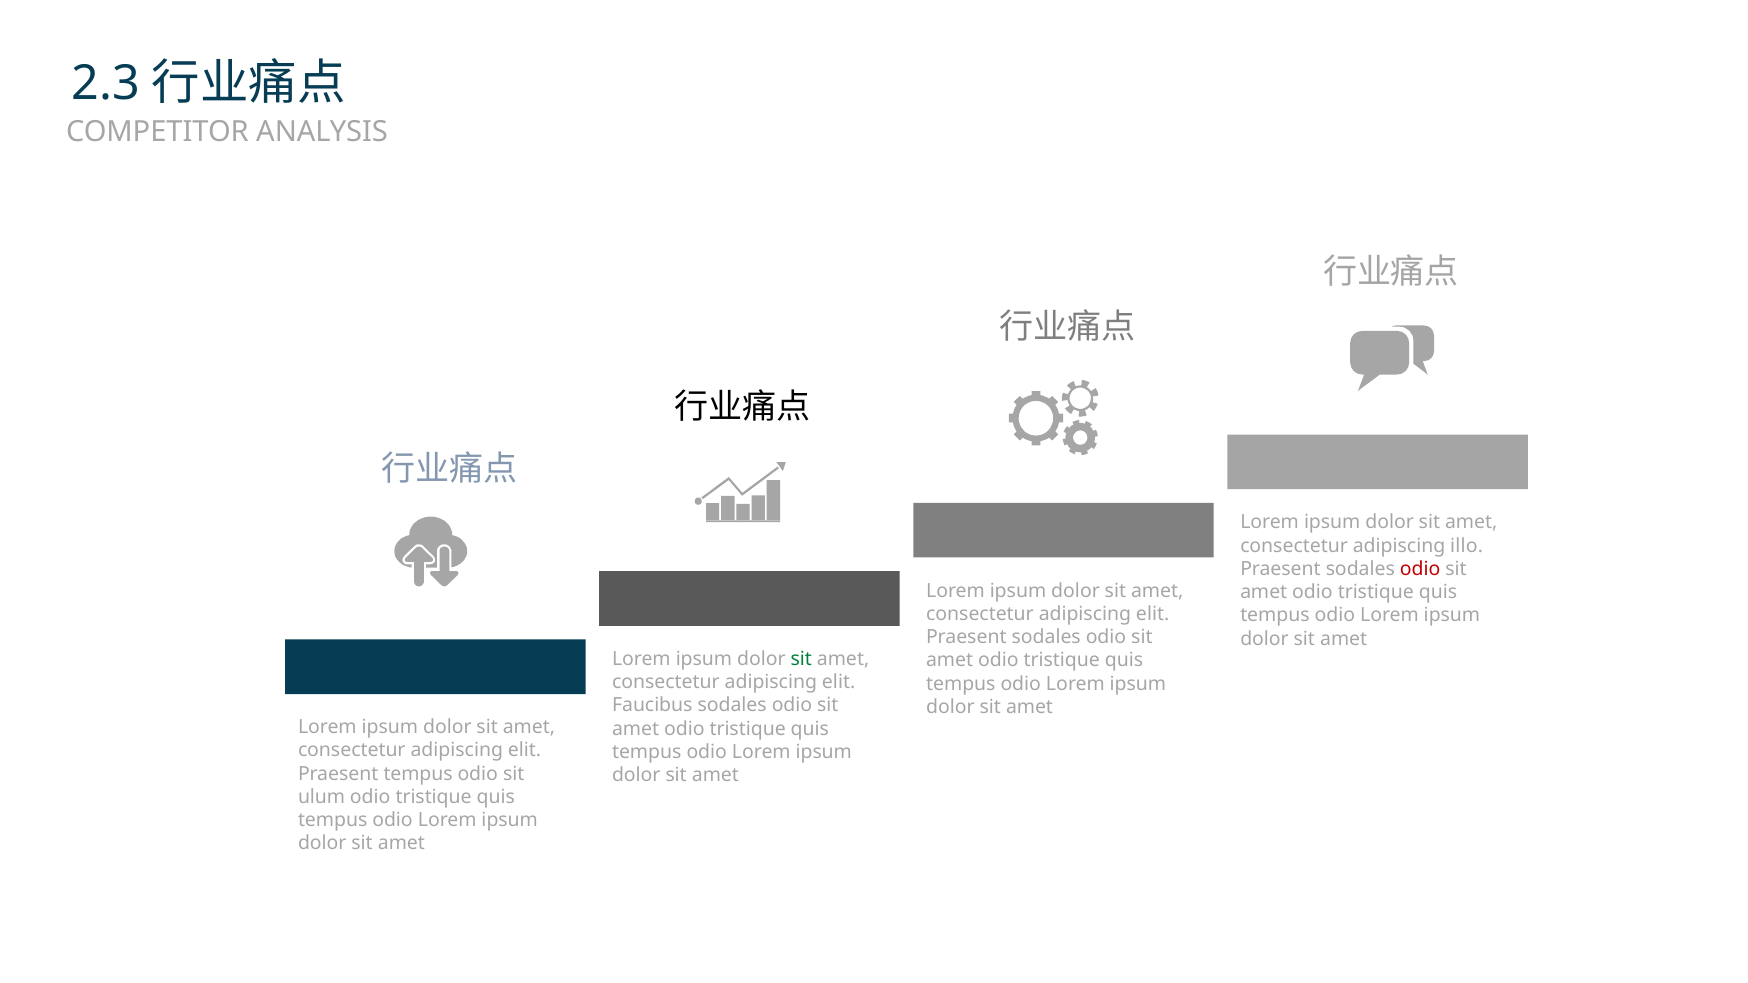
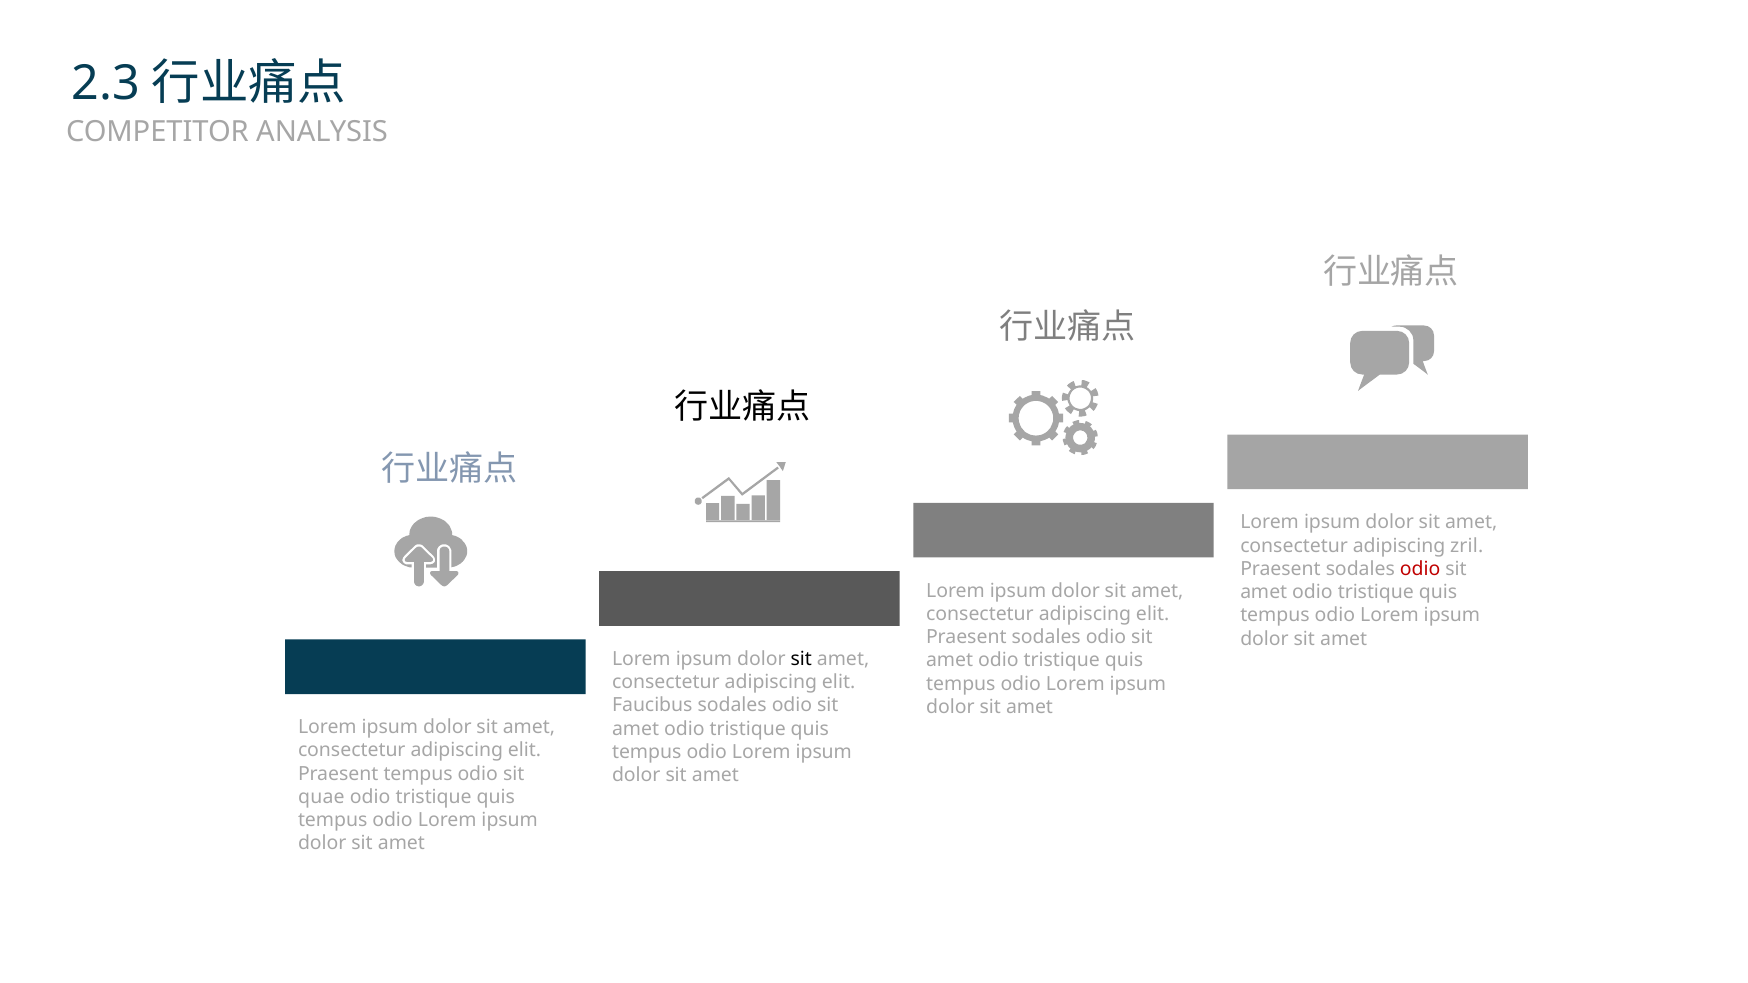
illo: illo -> zril
sit at (801, 659) colour: green -> black
ulum: ulum -> quae
